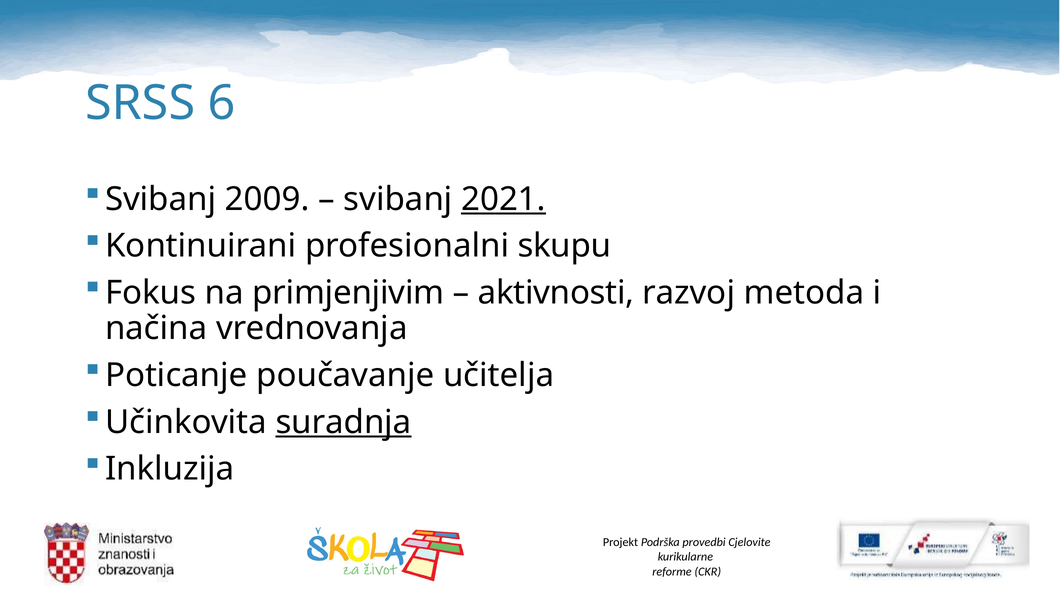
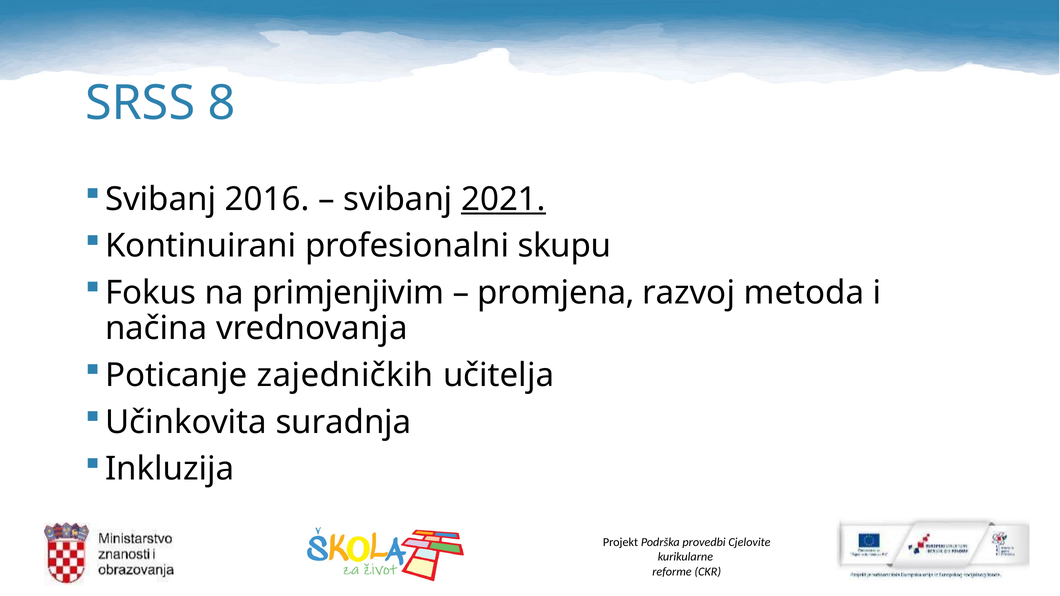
6: 6 -> 8
2009: 2009 -> 2016
aktivnosti: aktivnosti -> promjena
poučavanje: poučavanje -> zajedničkih
suradnja underline: present -> none
